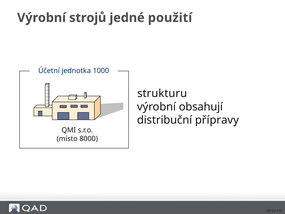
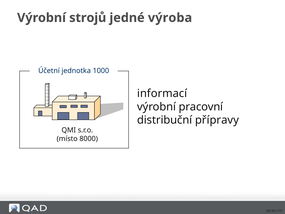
použití: použití -> výroba
strukturu: strukturu -> informací
obsahují: obsahují -> pracovní
